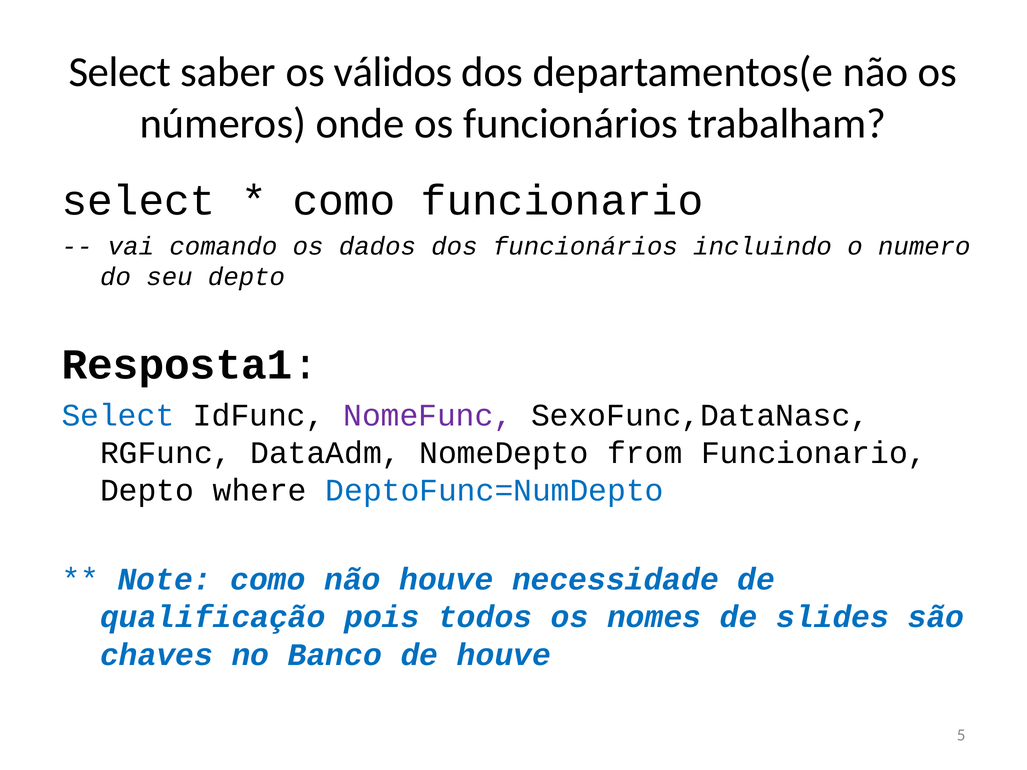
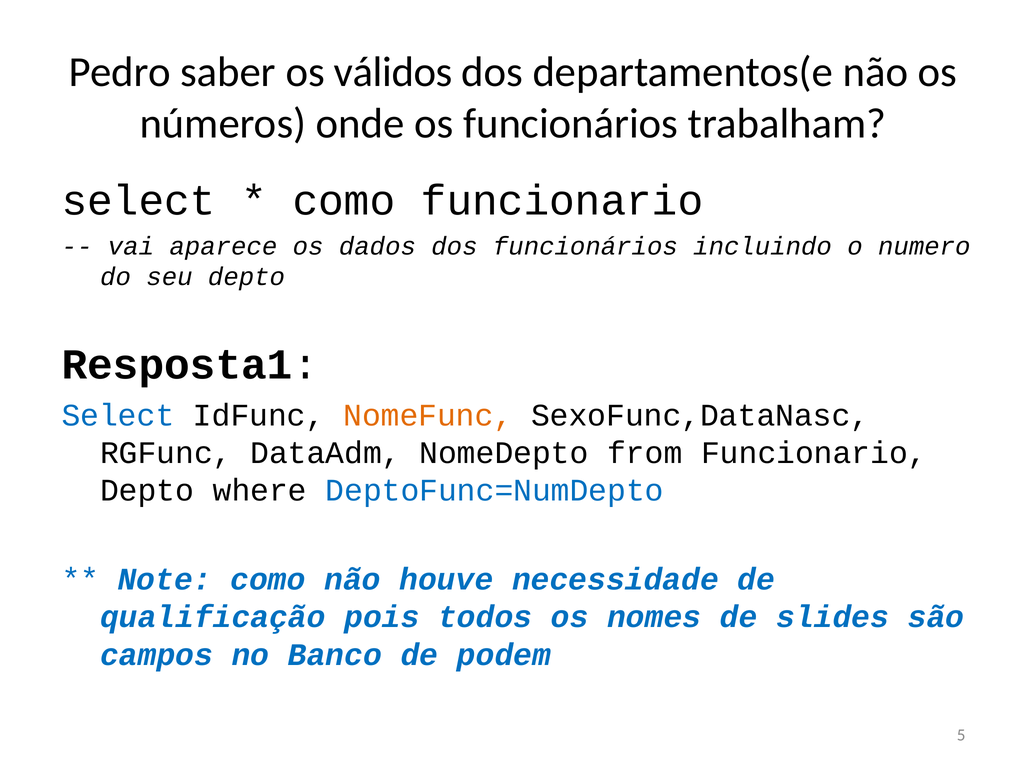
Select at (120, 72): Select -> Pedro
comando: comando -> aparece
NomeFunc colour: purple -> orange
chaves: chaves -> campos
de houve: houve -> podem
